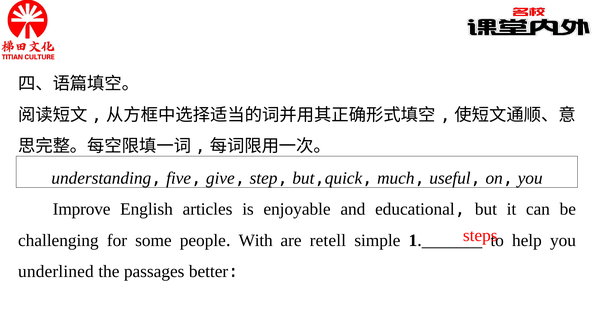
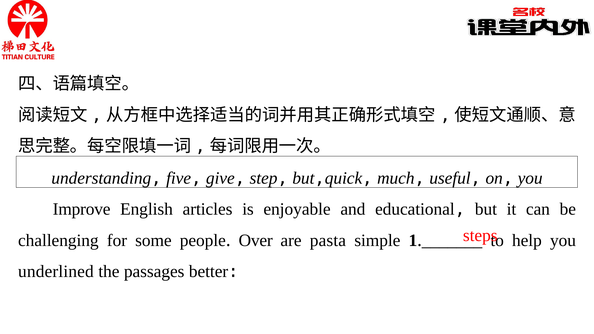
With: With -> Over
retell: retell -> pasta
